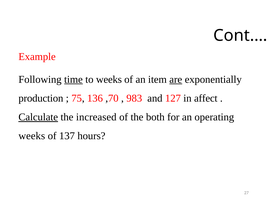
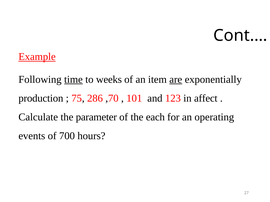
Example underline: none -> present
136: 136 -> 286
983: 983 -> 101
127: 127 -> 123
Calculate underline: present -> none
increased: increased -> parameter
both: both -> each
weeks at (32, 136): weeks -> events
137: 137 -> 700
